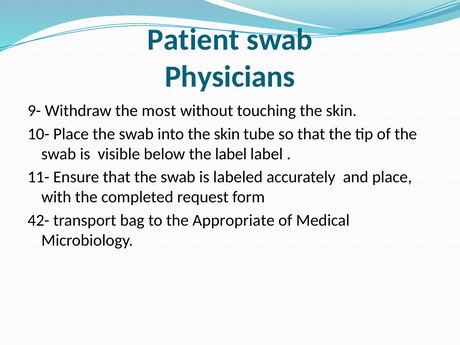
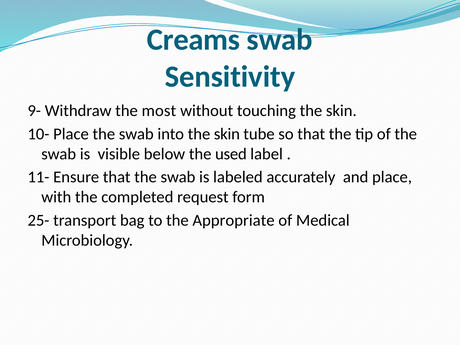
Patient: Patient -> Creams
Physicians: Physicians -> Sensitivity
the label: label -> used
42-: 42- -> 25-
